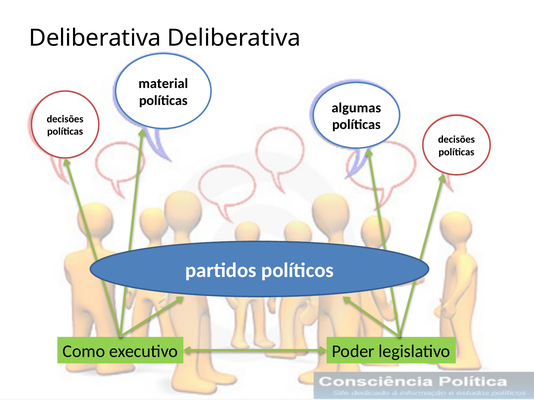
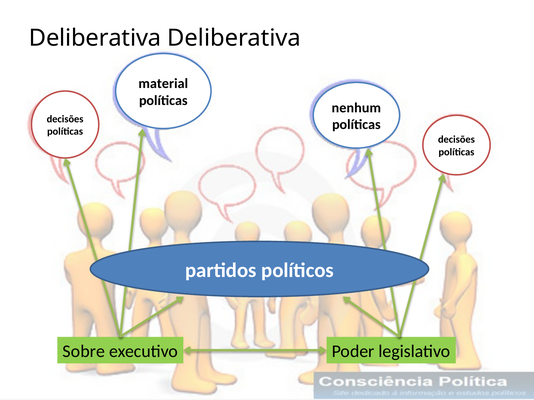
algumas: algumas -> nenhum
Como: Como -> Sobre
